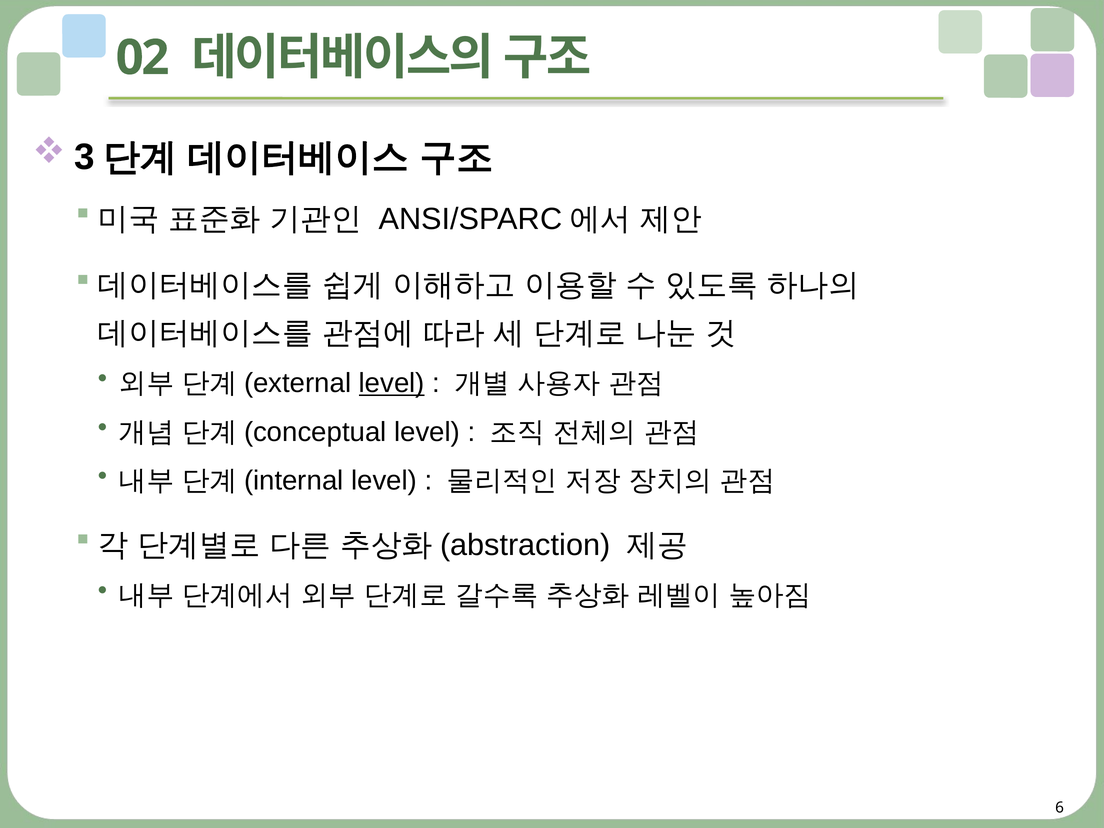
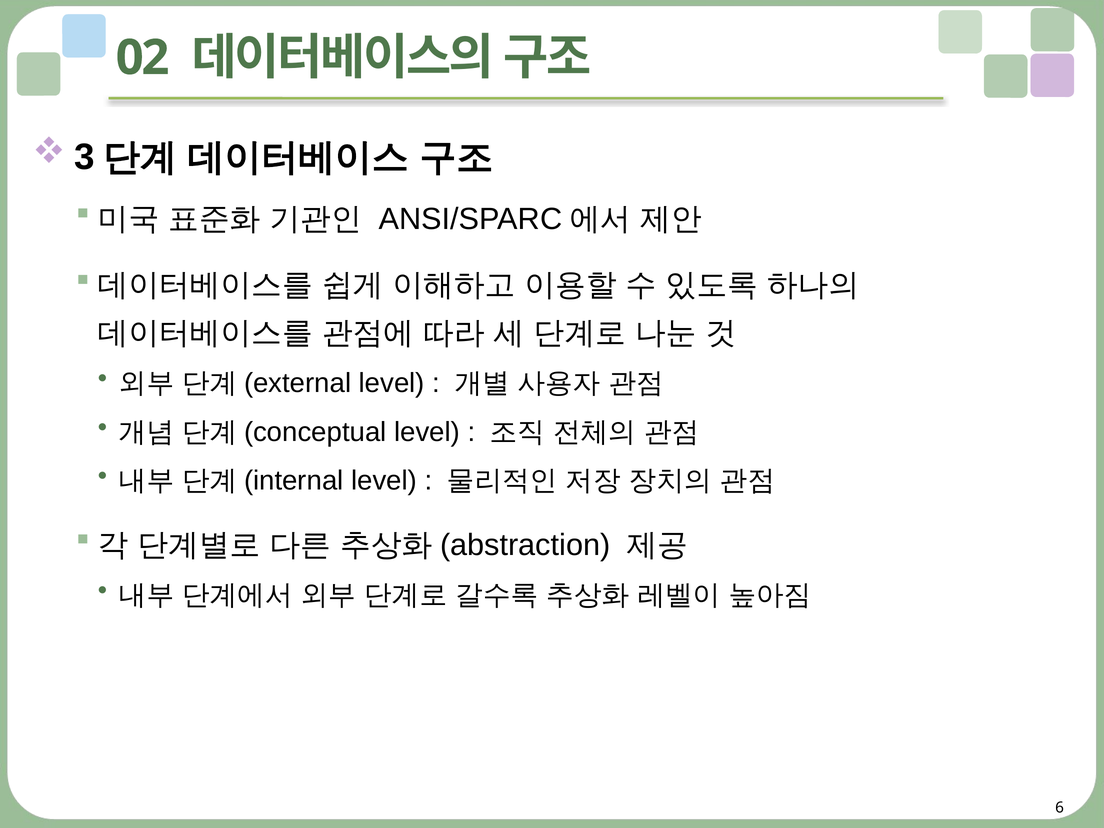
level at (392, 383) underline: present -> none
